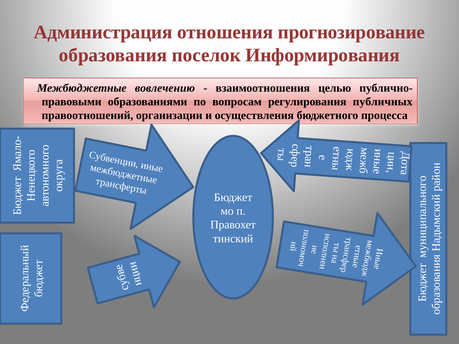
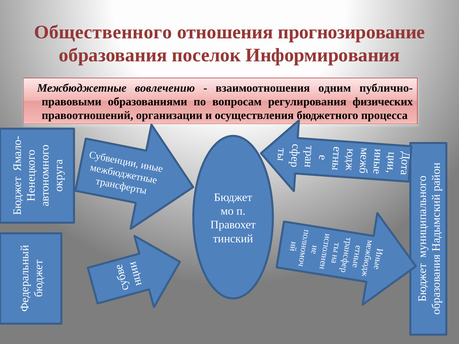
Администрация: Администрация -> Общественного
целью: целью -> одним
публичных: публичных -> физических
